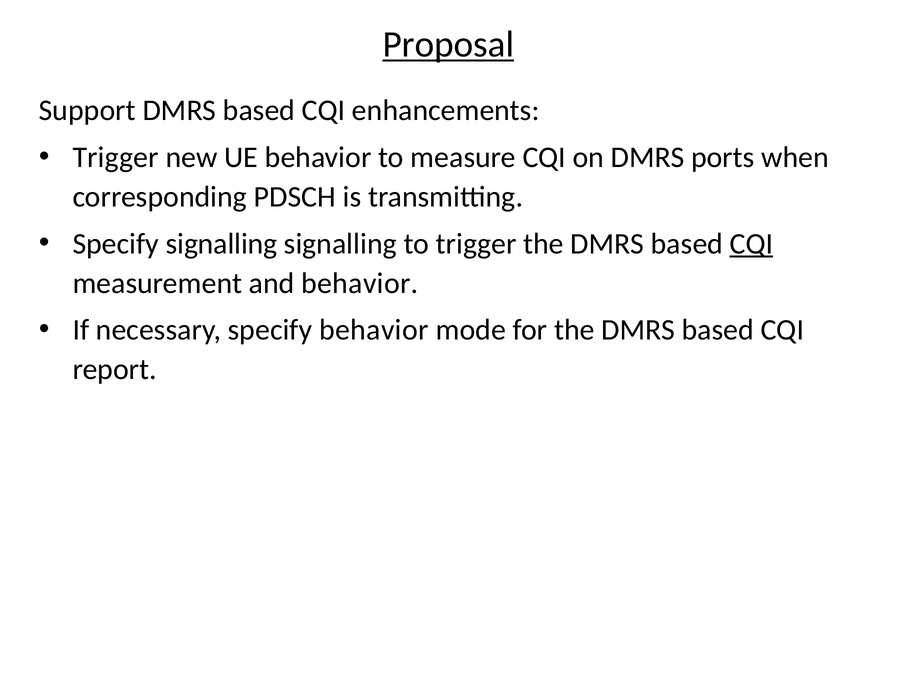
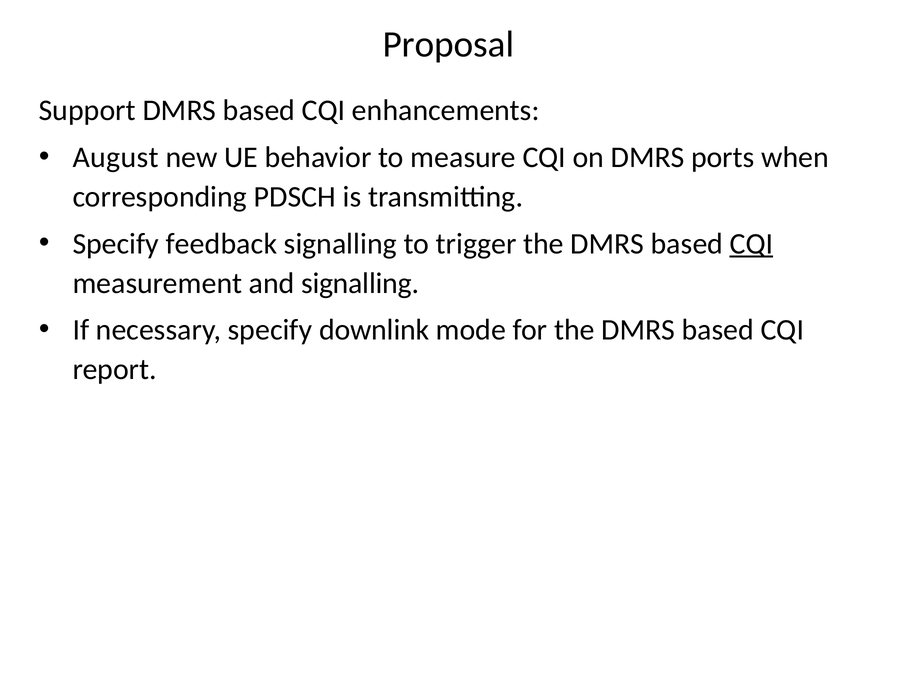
Proposal underline: present -> none
Trigger at (116, 157): Trigger -> August
Specify signalling: signalling -> feedback
and behavior: behavior -> signalling
specify behavior: behavior -> downlink
